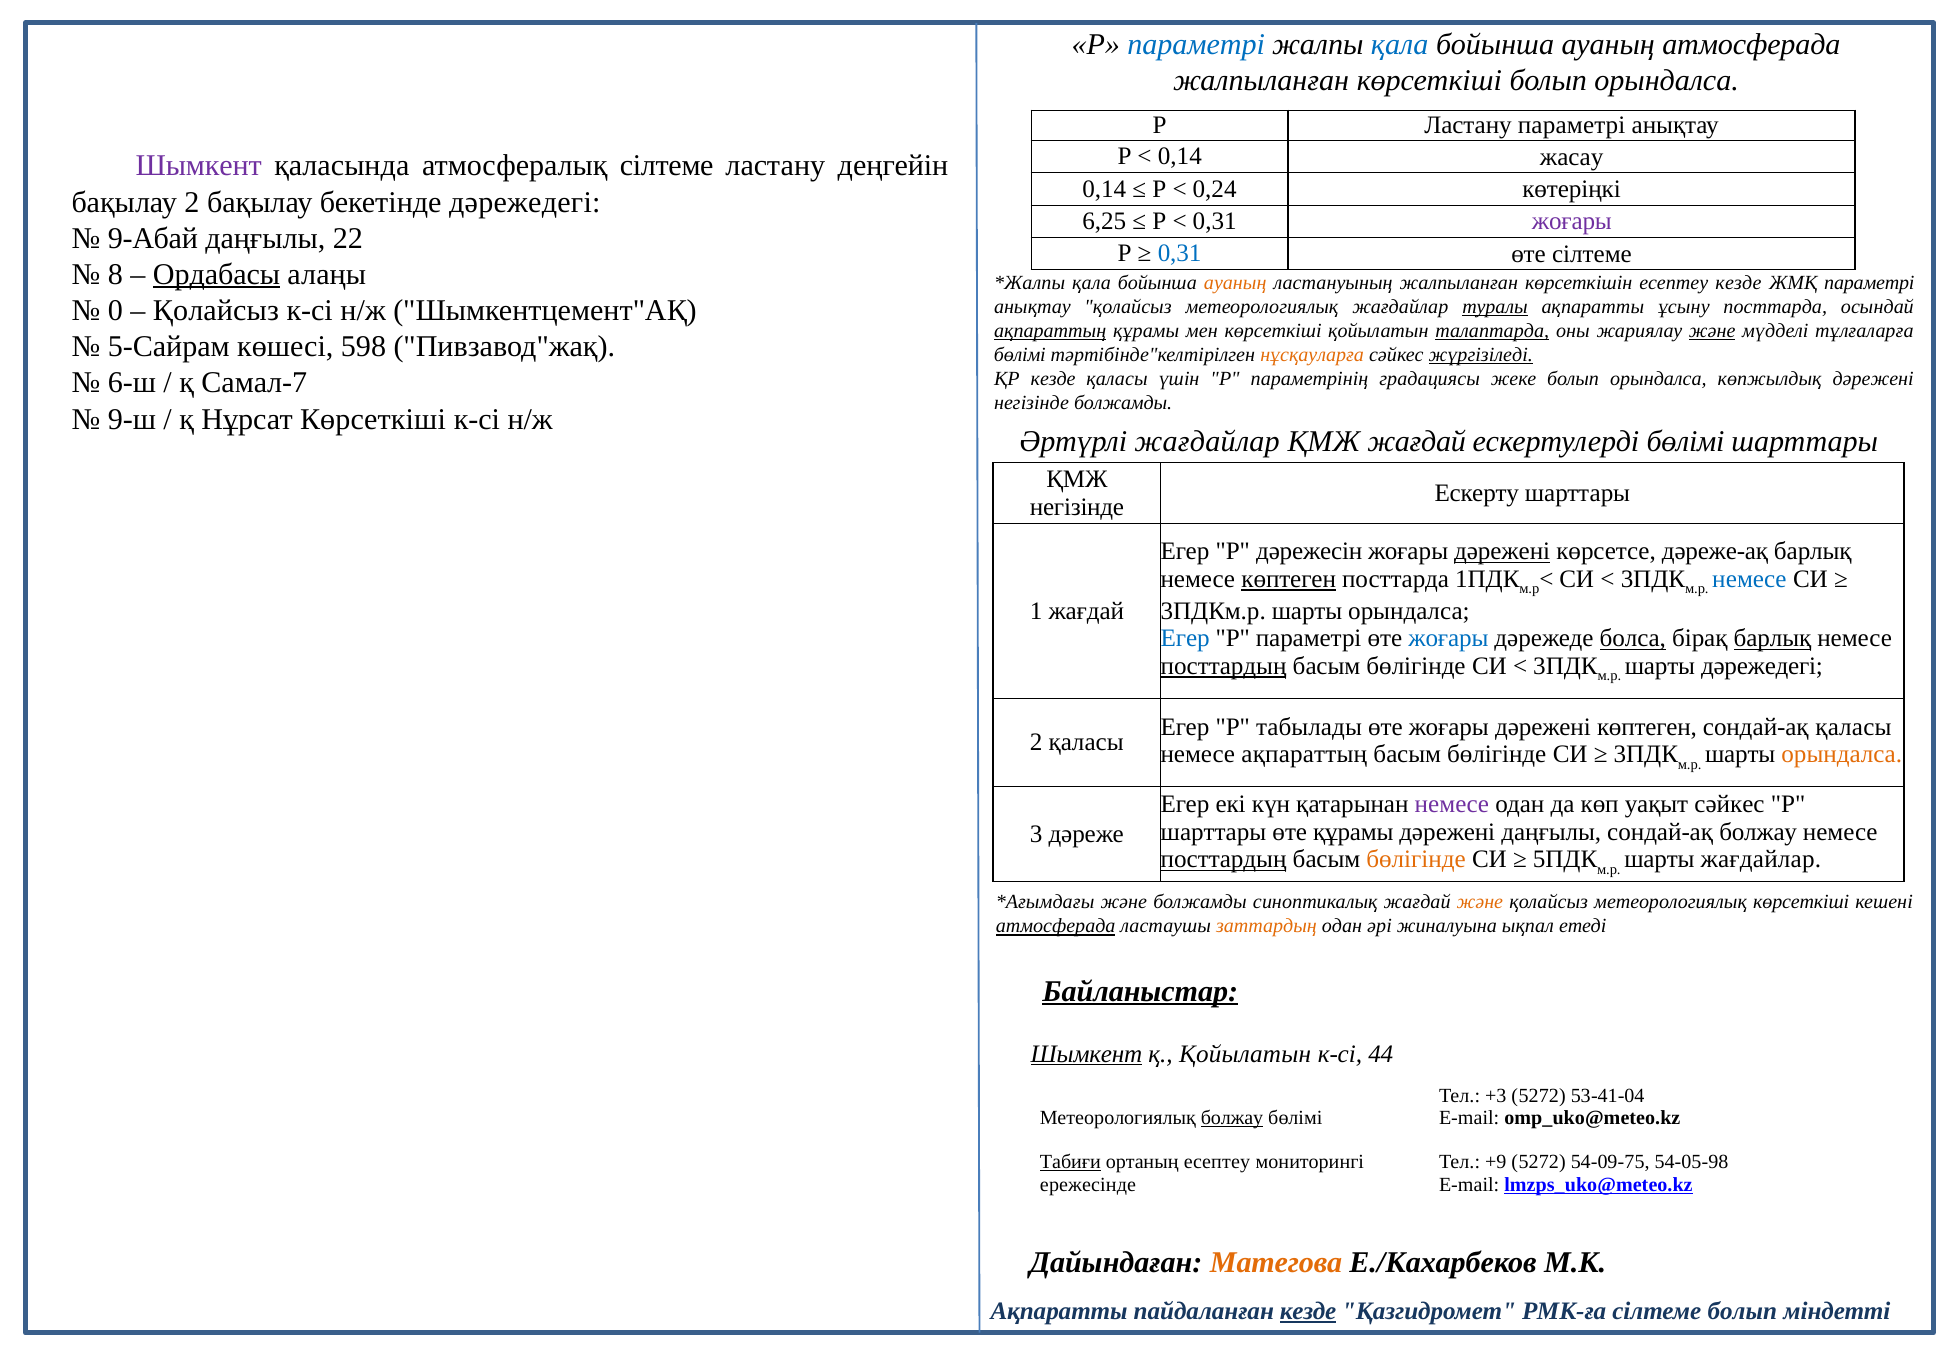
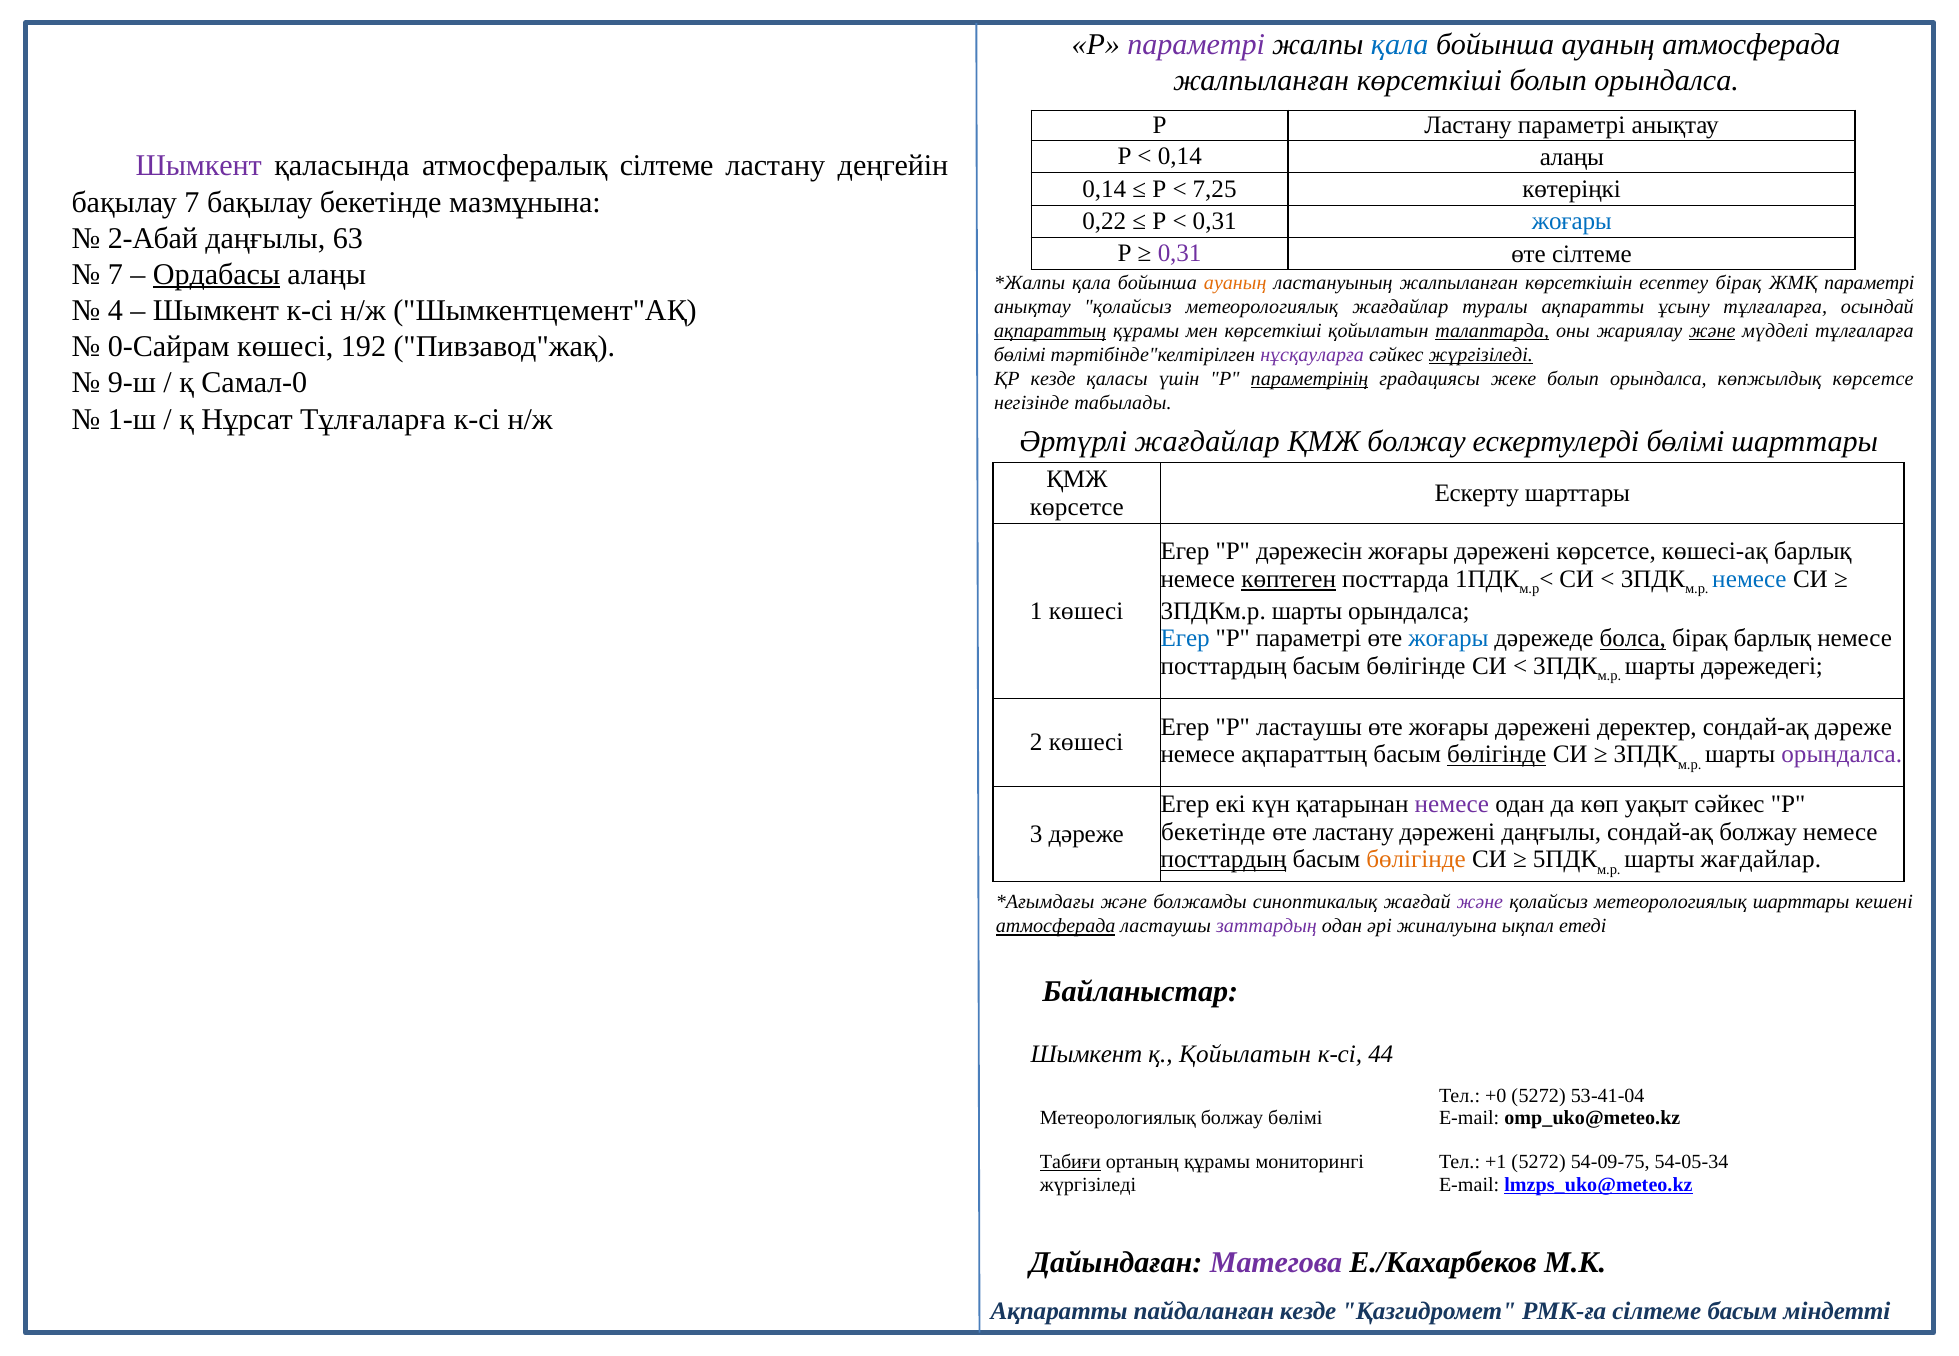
параметрі at (1196, 44) colour: blue -> purple
0,14 жасау: жасау -> алаңы
0,24: 0,24 -> 7,25
бақылау 2: 2 -> 7
бекетінде дәрежедегі: дәрежедегі -> мазмұнына
6,25: 6,25 -> 0,22
жоғары at (1572, 221) colour: purple -> blue
9-Абай: 9-Абай -> 2-Абай
22: 22 -> 63
0,31 at (1180, 253) colour: blue -> purple
8 at (115, 274): 8 -> 7
есептеу кезде: кезде -> бірақ
0: 0 -> 4
Қолайсыз at (216, 311): Қолайсыз -> Шымкент
туралы underline: present -> none
ұсыну посттарда: посттарда -> тұлғаларға
5-Сайрам: 5-Сайрам -> 0-Сайрам
598: 598 -> 192
нұсқауларға colour: orange -> purple
6-ш: 6-ш -> 9-ш
Самал-7: Самал-7 -> Самал-0
параметрінің underline: none -> present
көпжылдық дәрежені: дәрежені -> көрсетсе
негізінде болжамды: болжамды -> табылады
9-ш: 9-ш -> 1-ш
Нұрсат Көрсеткіші: Көрсеткіші -> Тұлғаларға
ҚМЖ жағдай: жағдай -> болжау
негізінде at (1077, 507): негізінде -> көрсетсе
дәрежені at (1502, 552) underline: present -> none
дәреже-ақ: дәреже-ақ -> көшесі-ақ
1 жағдай: жағдай -> көшесі
барлық at (1772, 639) underline: present -> none
посттардың at (1224, 666) underline: present -> none
Р табылады: табылады -> ластаушы
дәрежені көптеген: көптеген -> деректер
сондай-ақ қаласы: қаласы -> дәреже
2 қаласы: қаласы -> көшесі
бөлігінде at (1497, 755) underline: none -> present
орындалса at (1842, 755) colour: orange -> purple
шарттары at (1213, 832): шарттары -> бекетінде
өте құрамы: құрамы -> ластану
және at (1480, 902) colour: orange -> purple
метеорологиялық көрсеткіші: көрсеткіші -> шарттары
заттардың colour: orange -> purple
Байланыстар underline: present -> none
Шымкент at (1087, 1054) underline: present -> none
+3: +3 -> +0
болжау at (1232, 1118) underline: present -> none
ортаның есептеу: есептеу -> құрамы
+9: +9 -> +1
54-05-98: 54-05-98 -> 54-05-34
ережесінде at (1088, 1185): ережесінде -> жүргізіледі
Матегова colour: orange -> purple
кезде at (1308, 1311) underline: present -> none
сілтеме болып: болып -> басым
